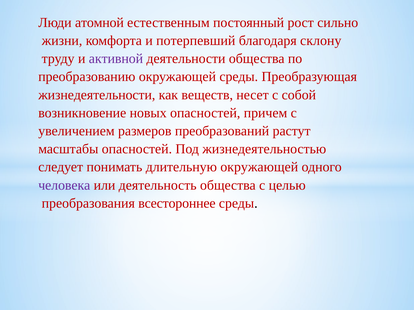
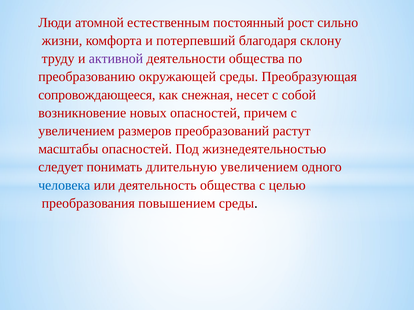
жизнедеятельности: жизнедеятельности -> сопровождающееся
веществ: веществ -> снежная
длительную окружающей: окружающей -> увеличением
человека colour: purple -> blue
всестороннее: всестороннее -> повышением
